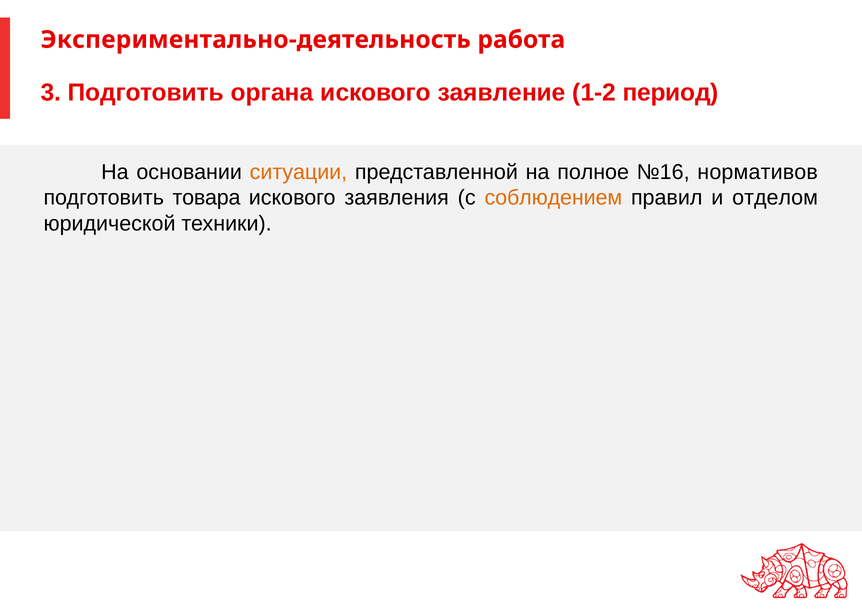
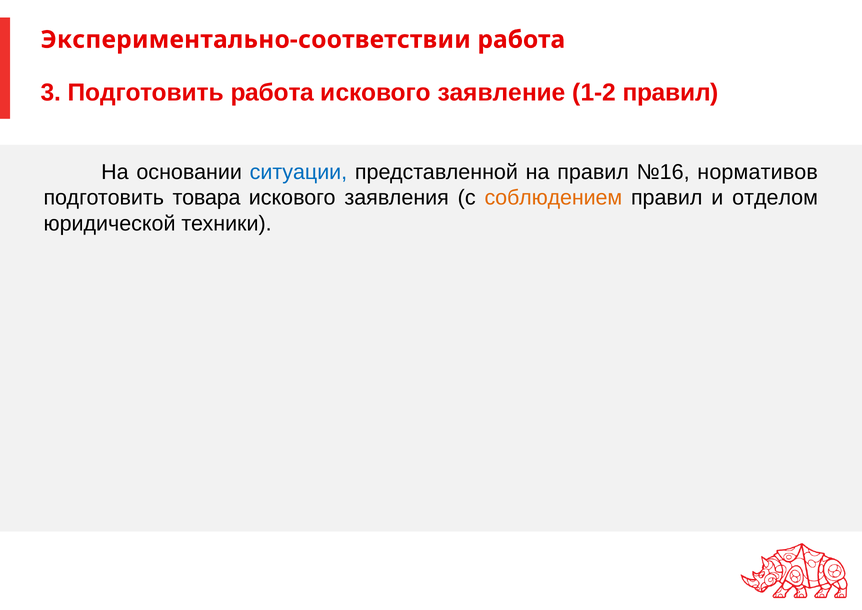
Экспериментально-деятельность: Экспериментально-деятельность -> Экспериментально-соответствии
Подготовить органа: органа -> работа
1-2 период: период -> правил
ситуации colour: orange -> blue
на полное: полное -> правил
